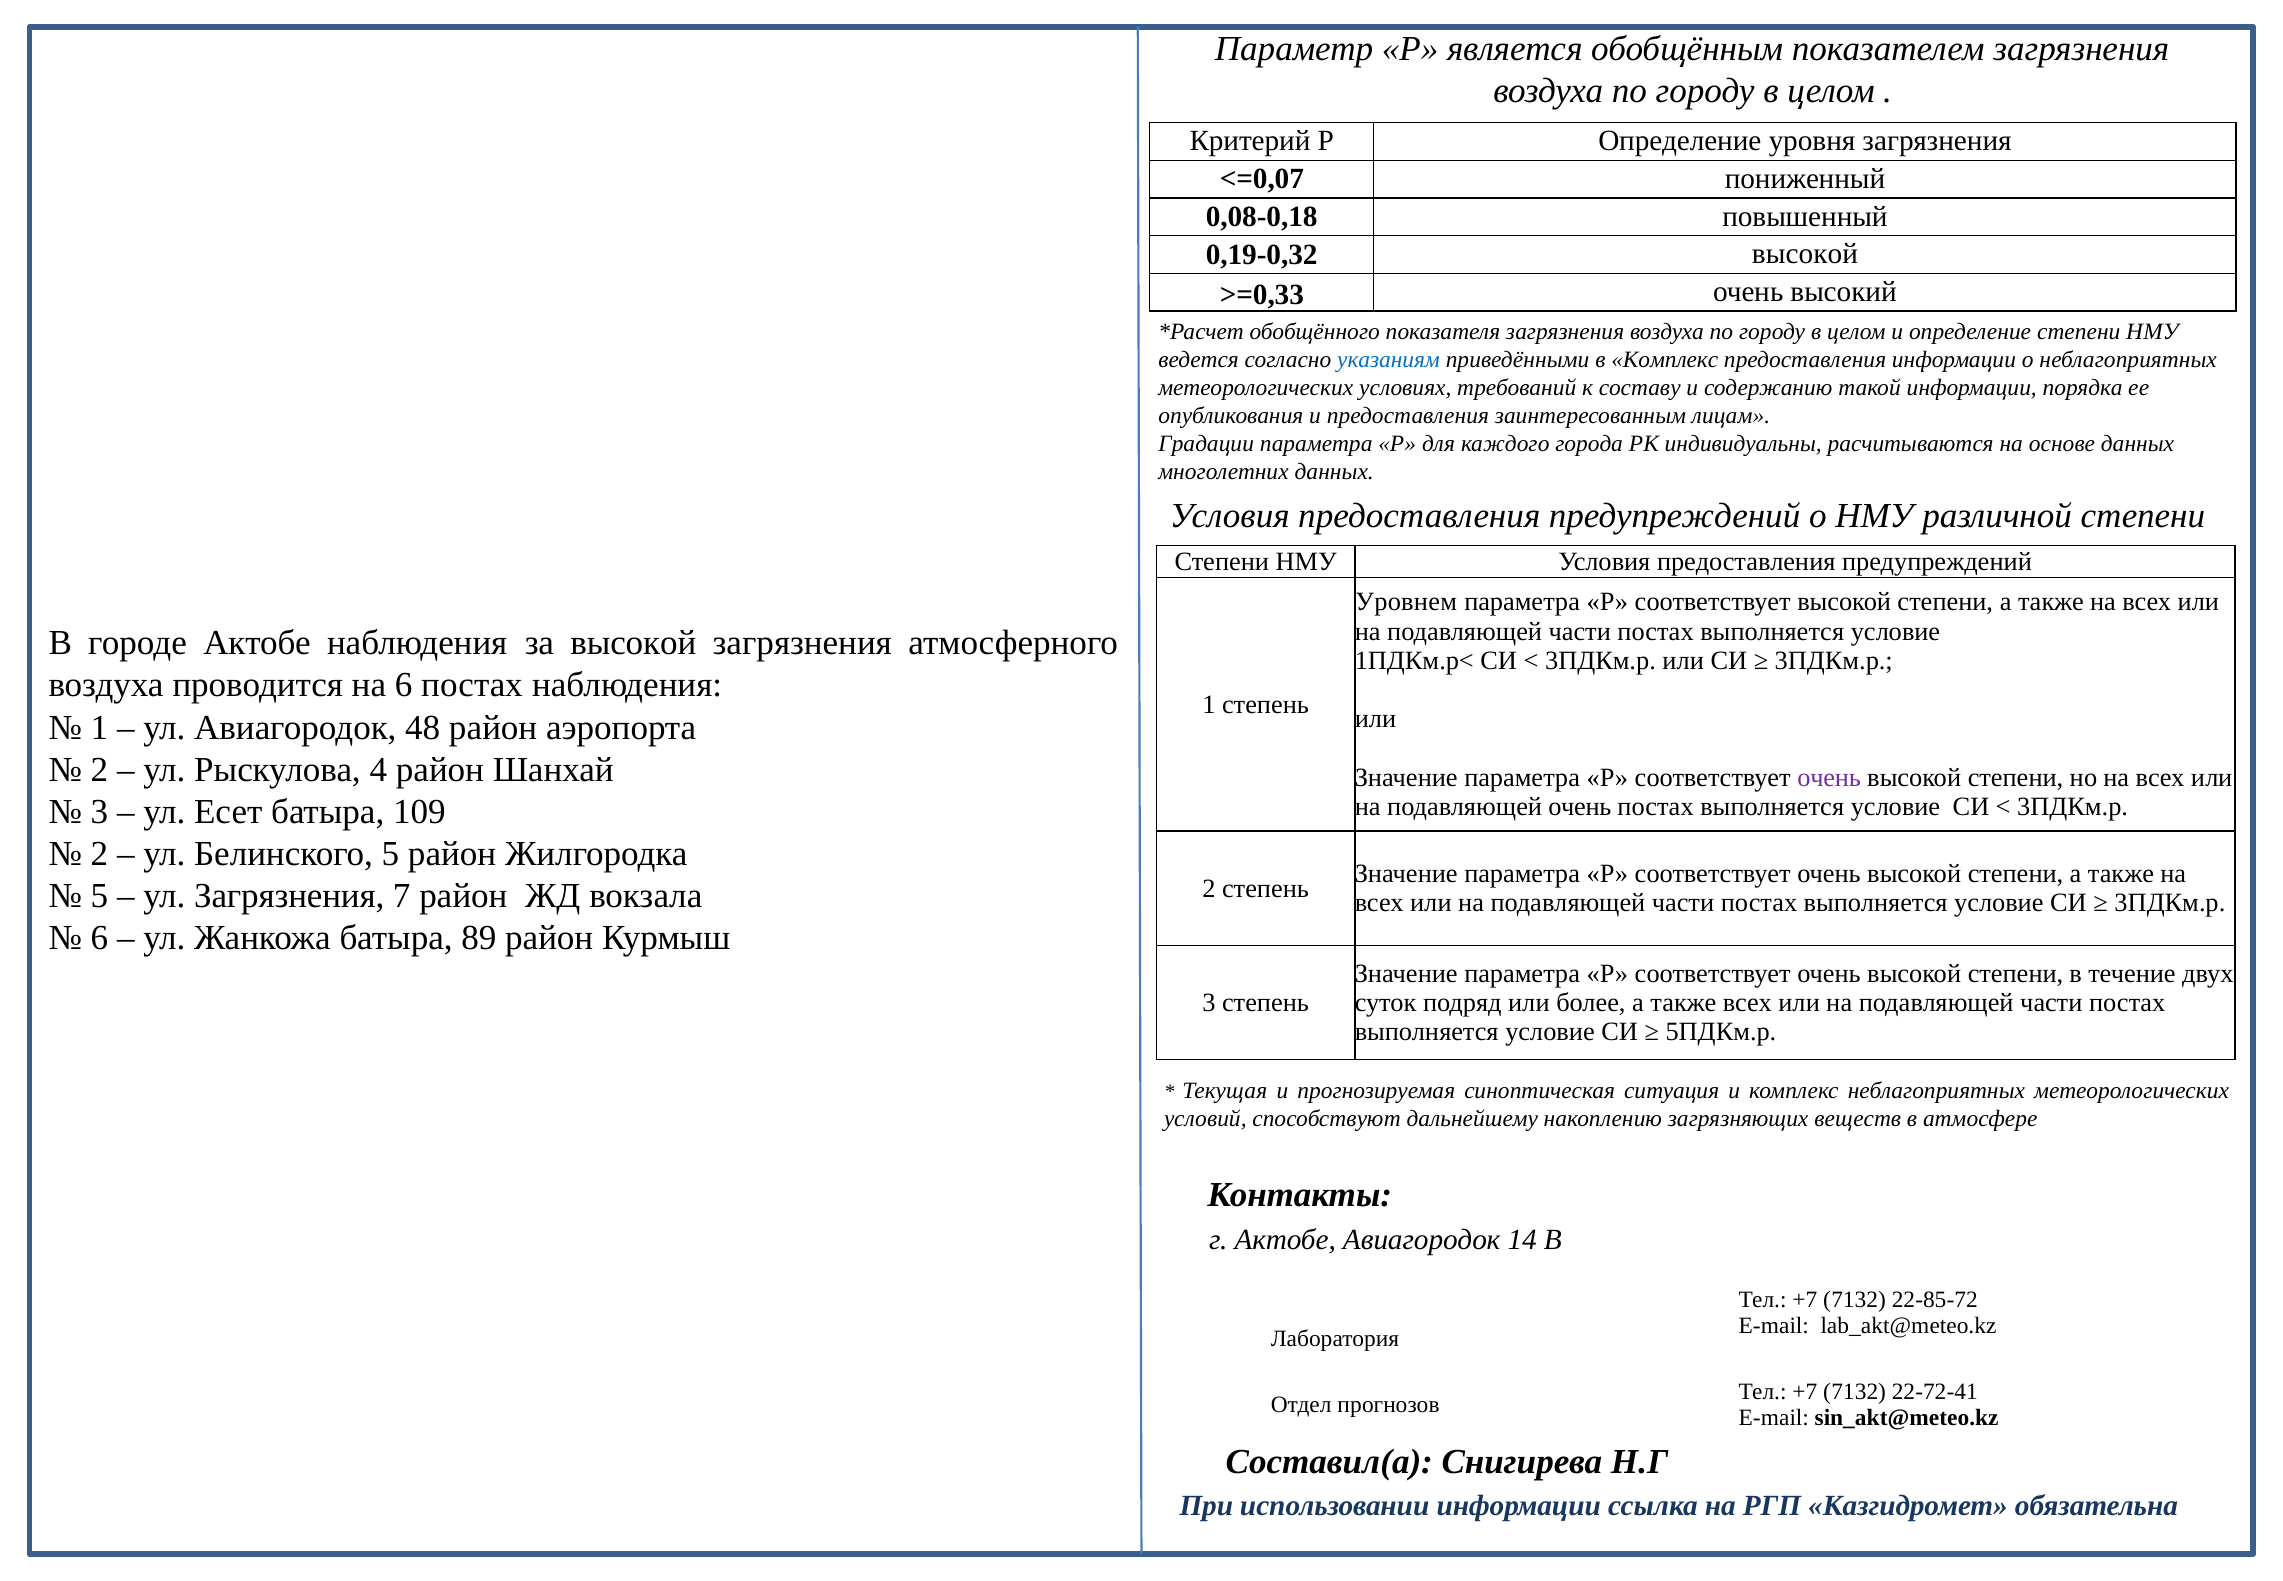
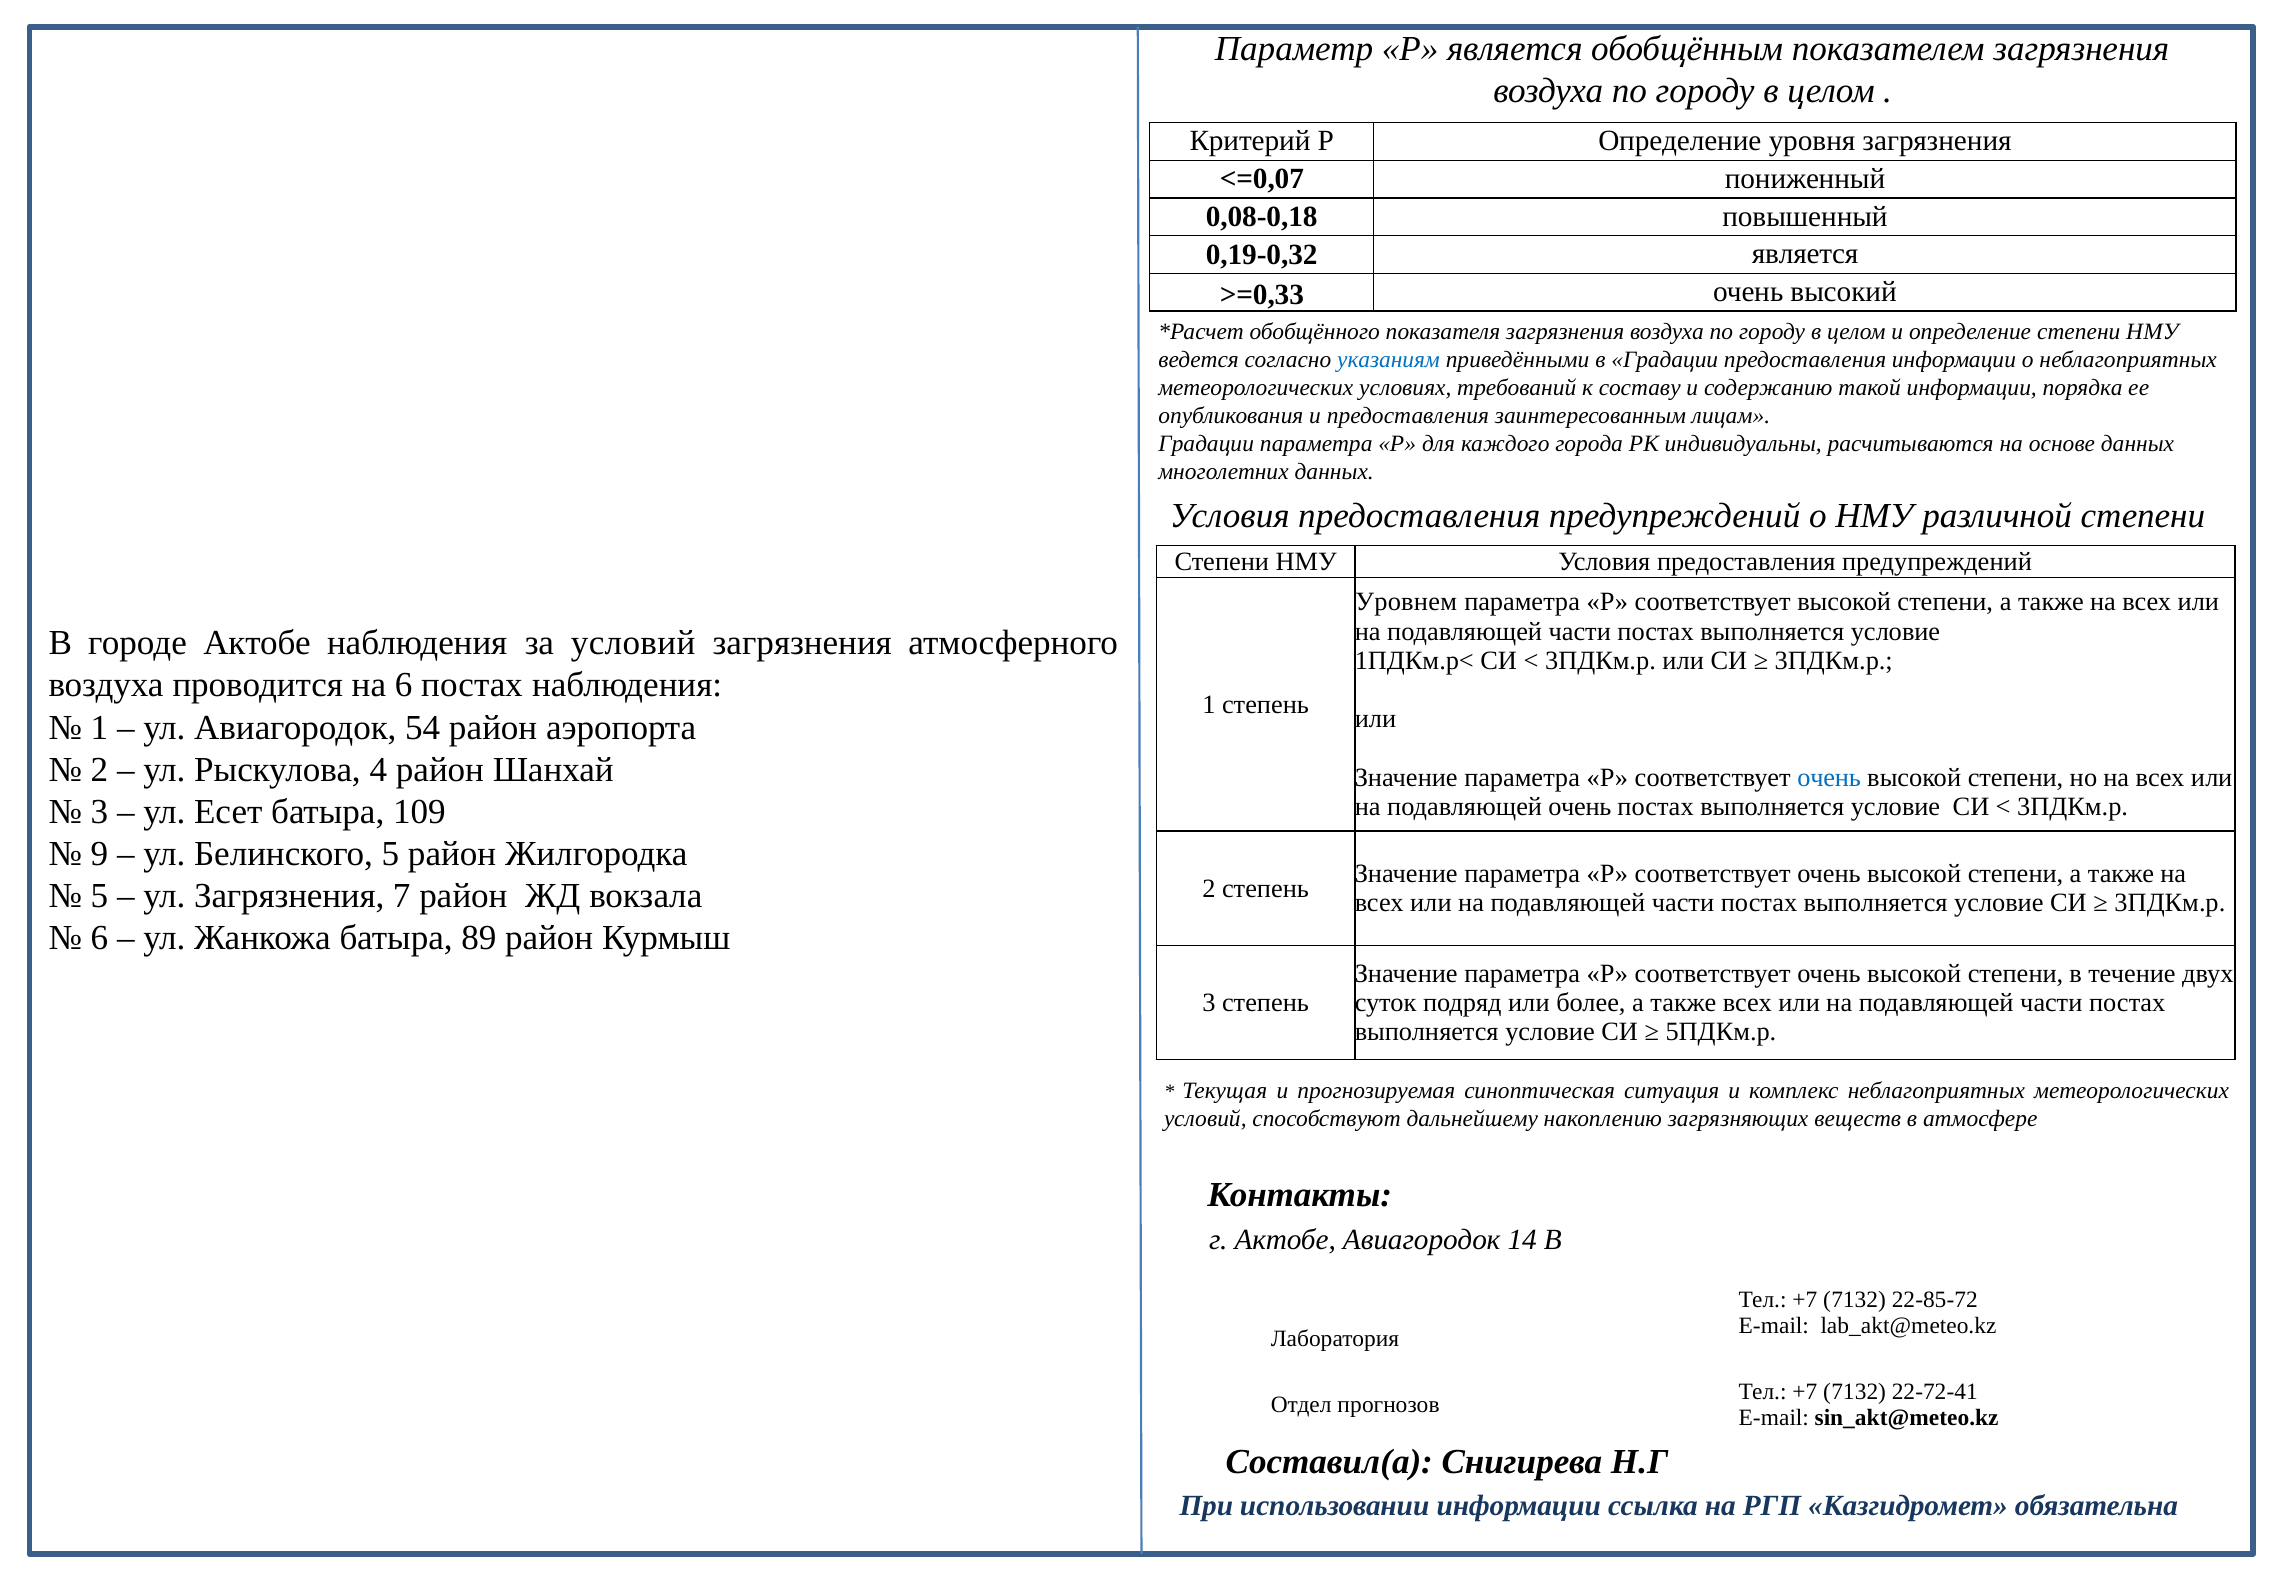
0,19-0,32 высокой: высокой -> является
в Комплекс: Комплекс -> Градации
за высокой: высокой -> условий
48: 48 -> 54
очень at (1829, 777) colour: purple -> blue
2 at (99, 854): 2 -> 9
